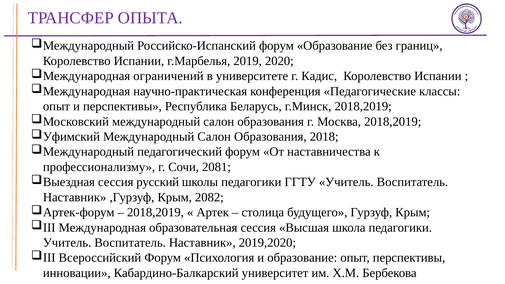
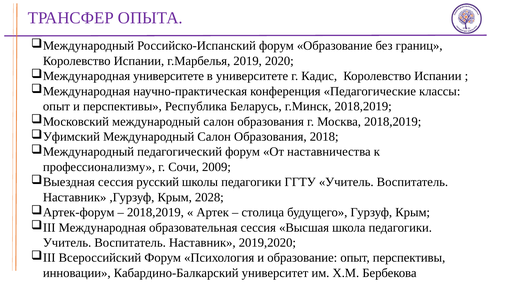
ограничений at (168, 76): ограничений -> университете
2081: 2081 -> 2009
2082: 2082 -> 2028
